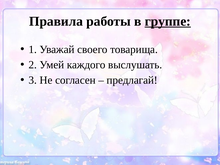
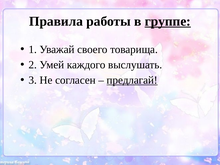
предлагай underline: none -> present
